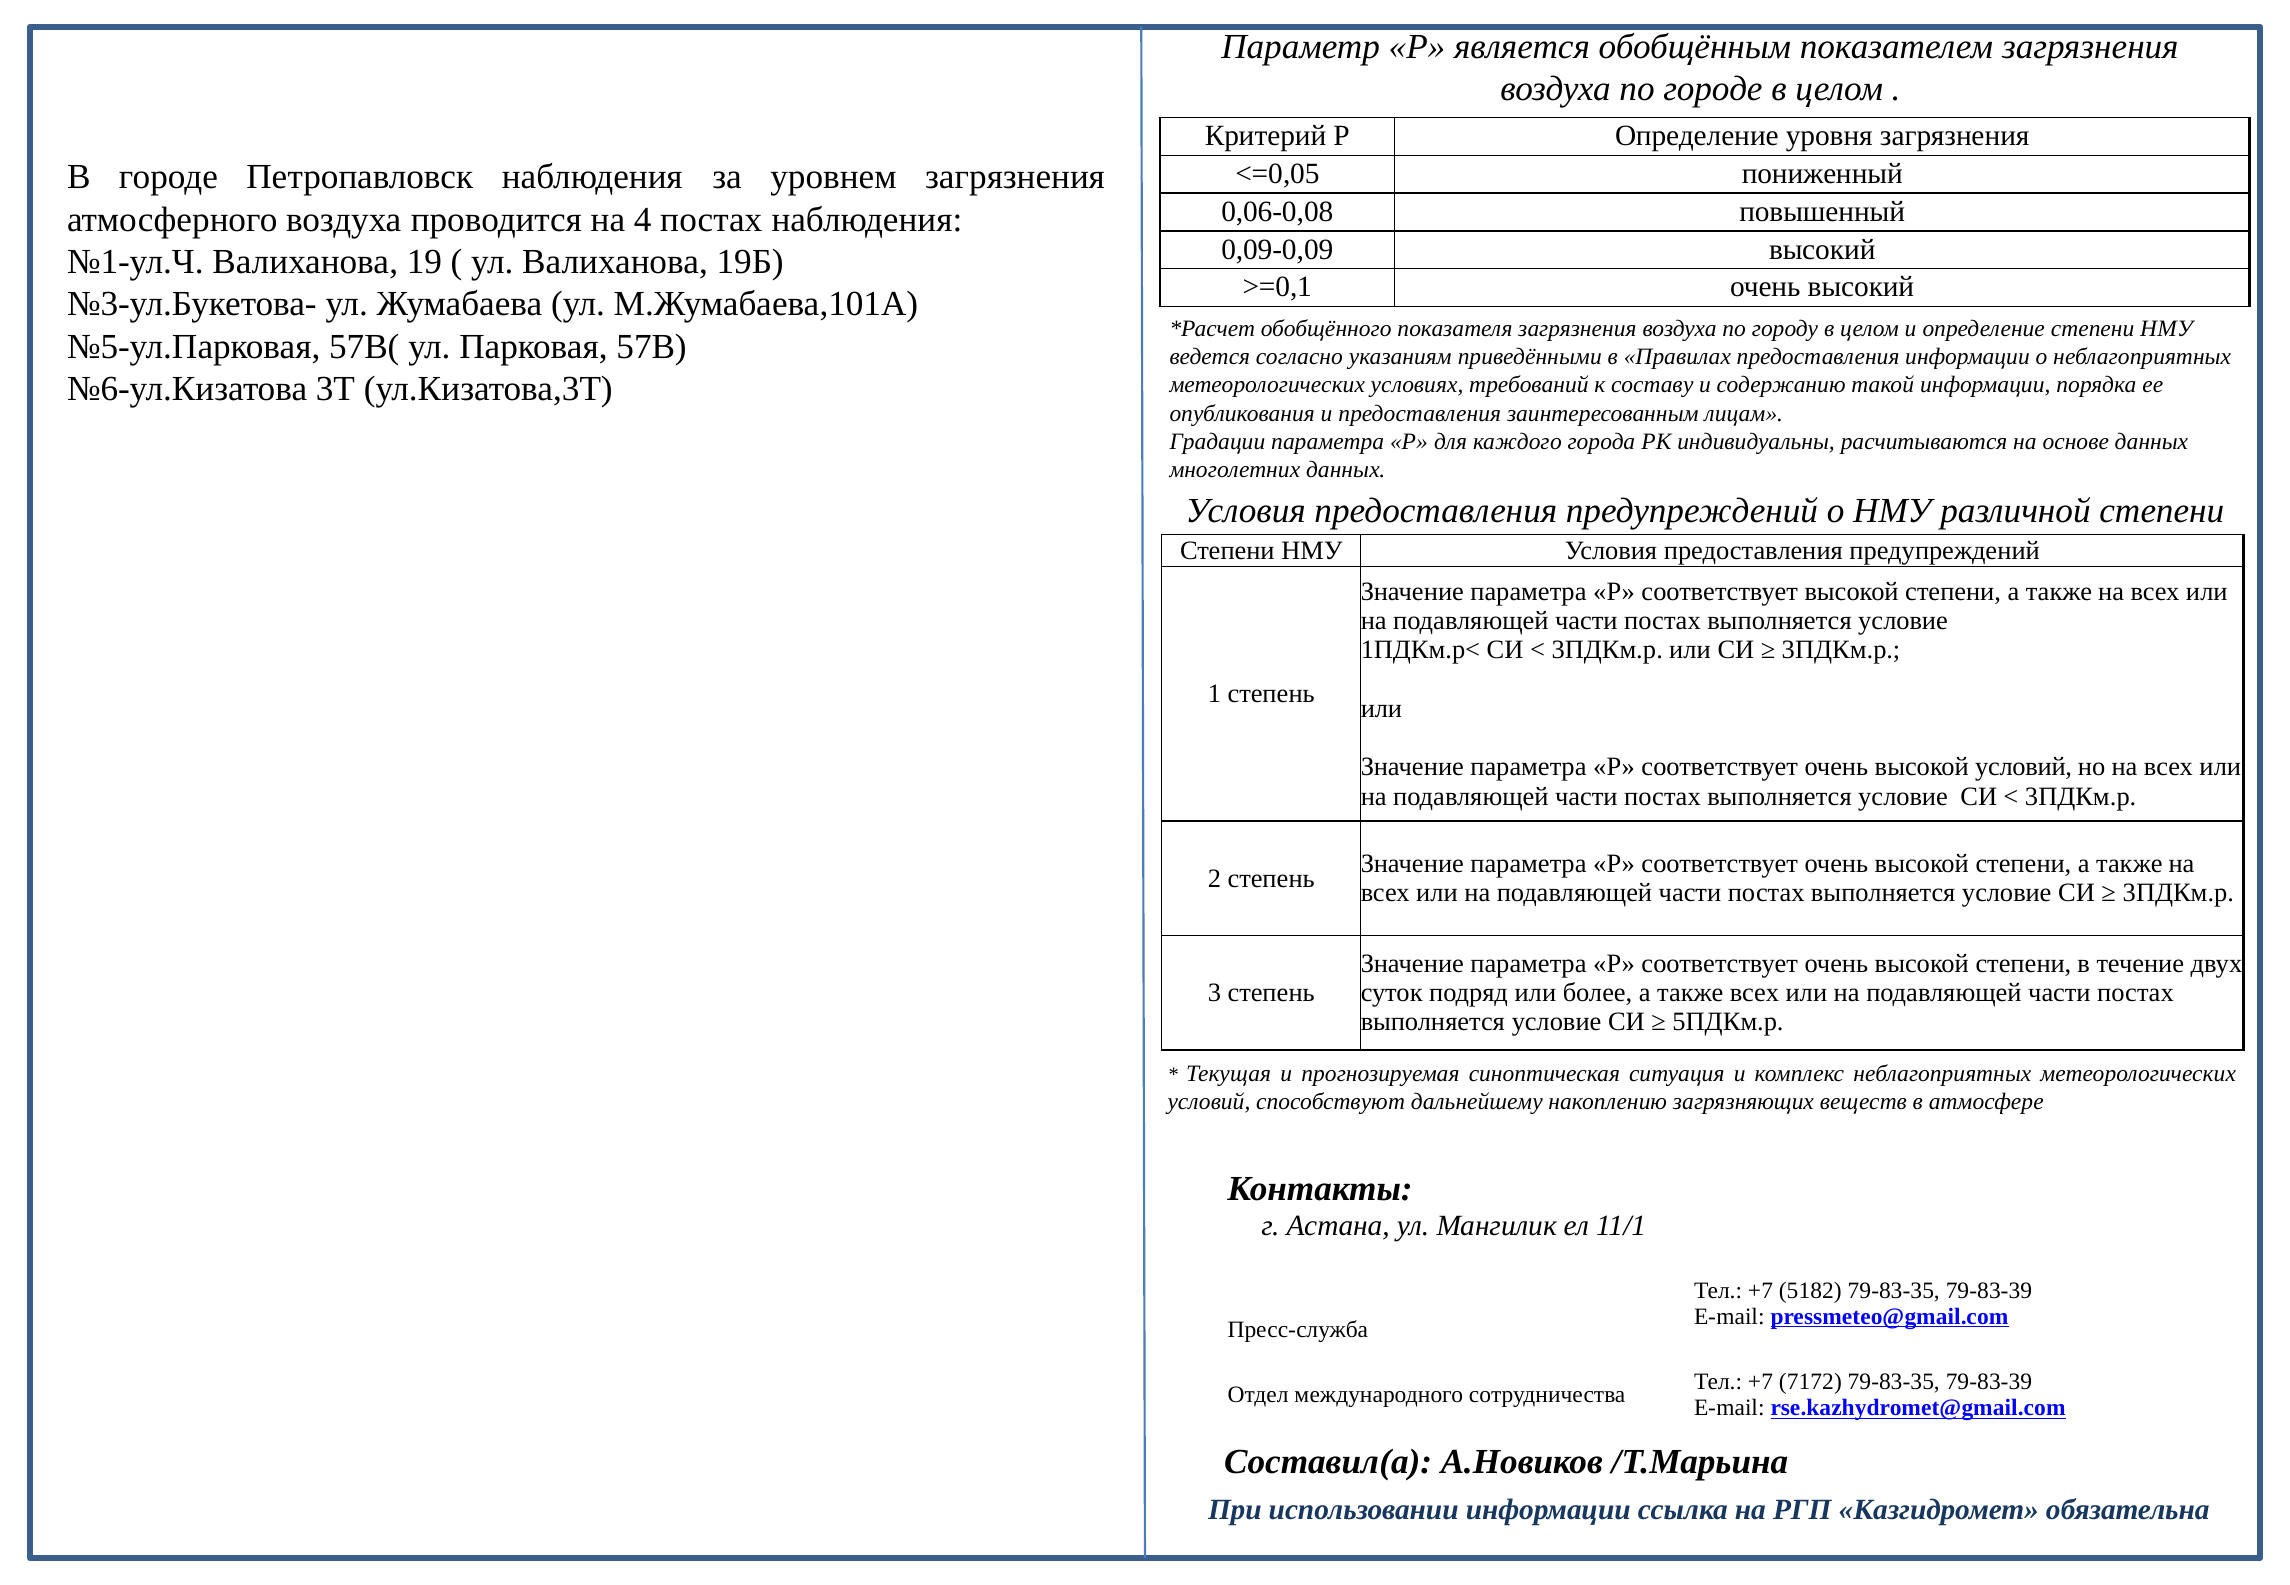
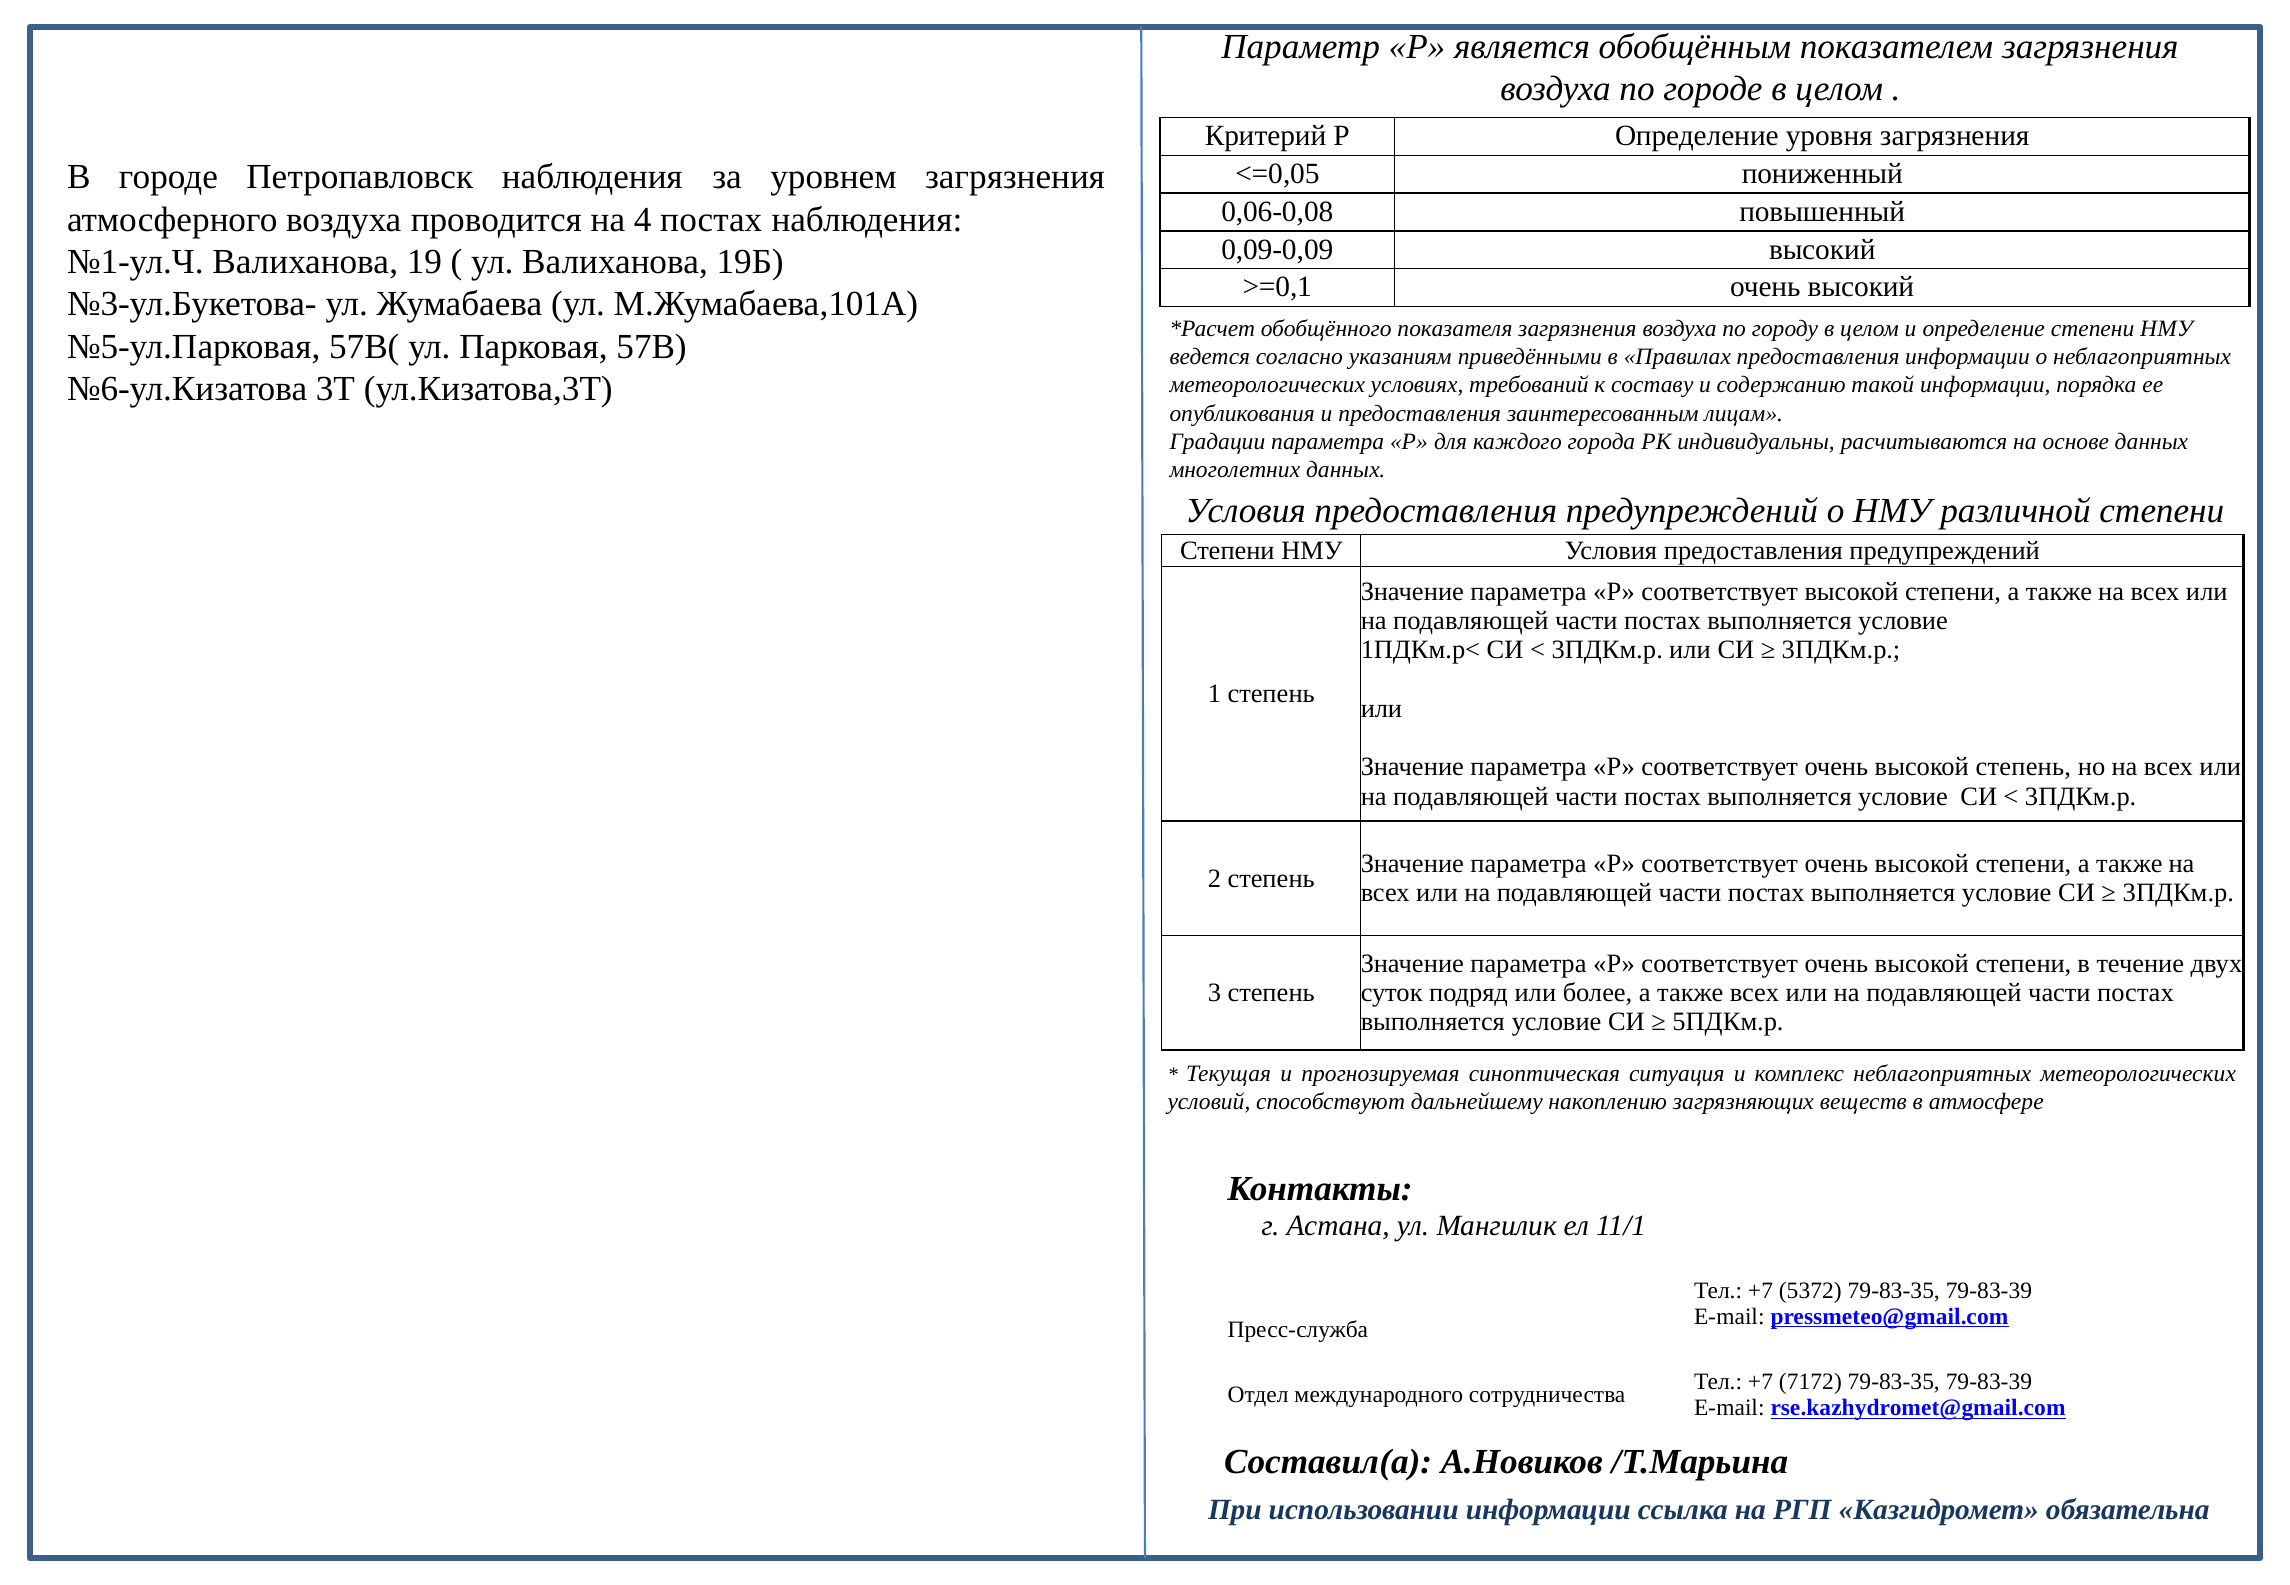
высокой условий: условий -> степень
5182: 5182 -> 5372
